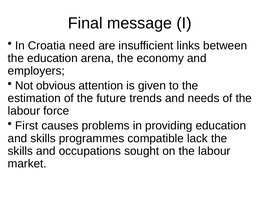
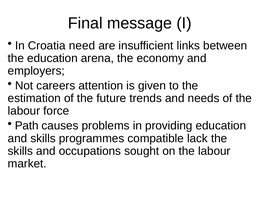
obvious: obvious -> careers
First: First -> Path
